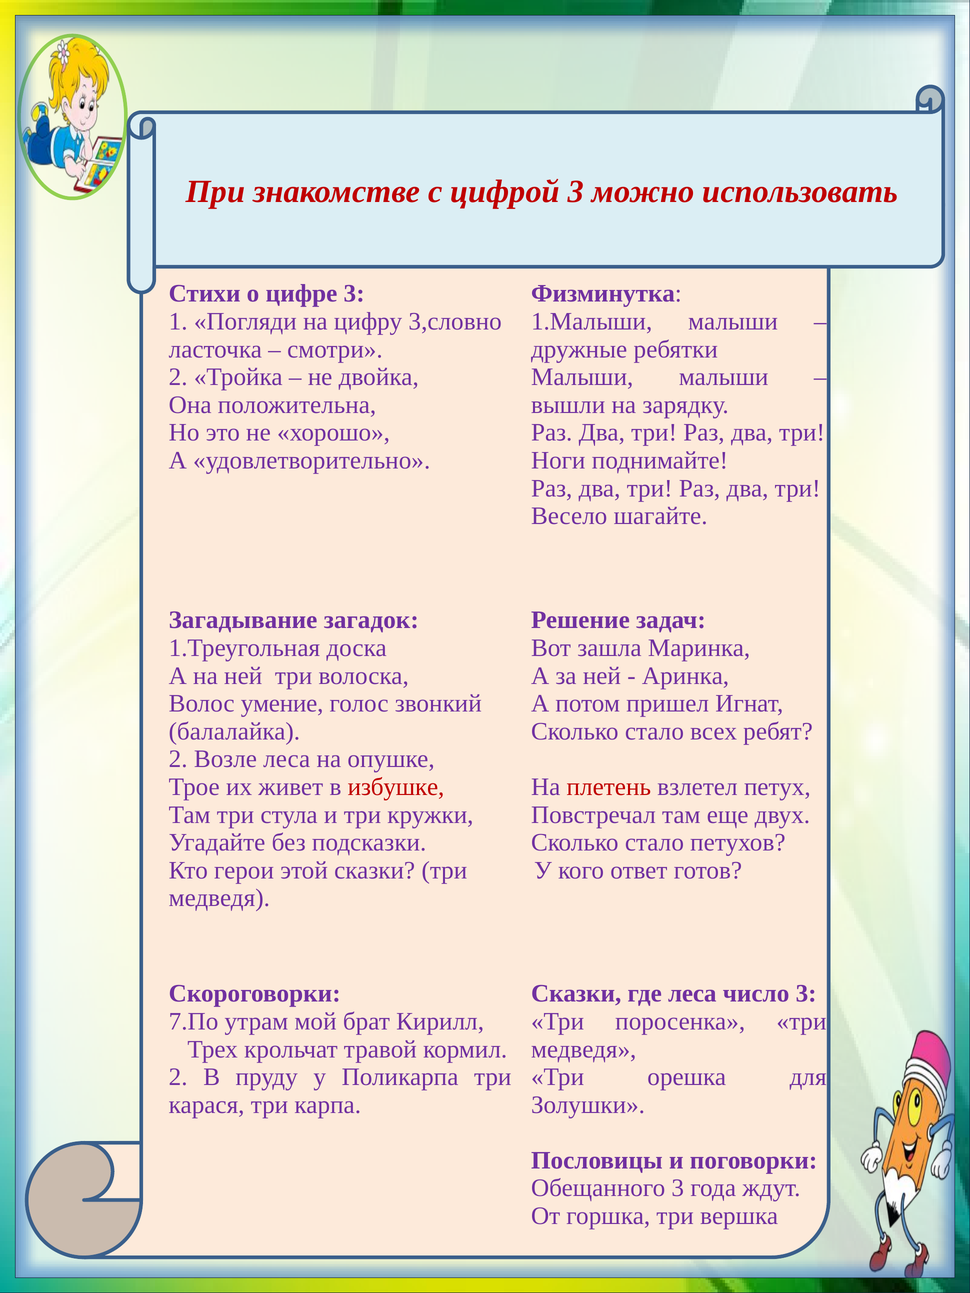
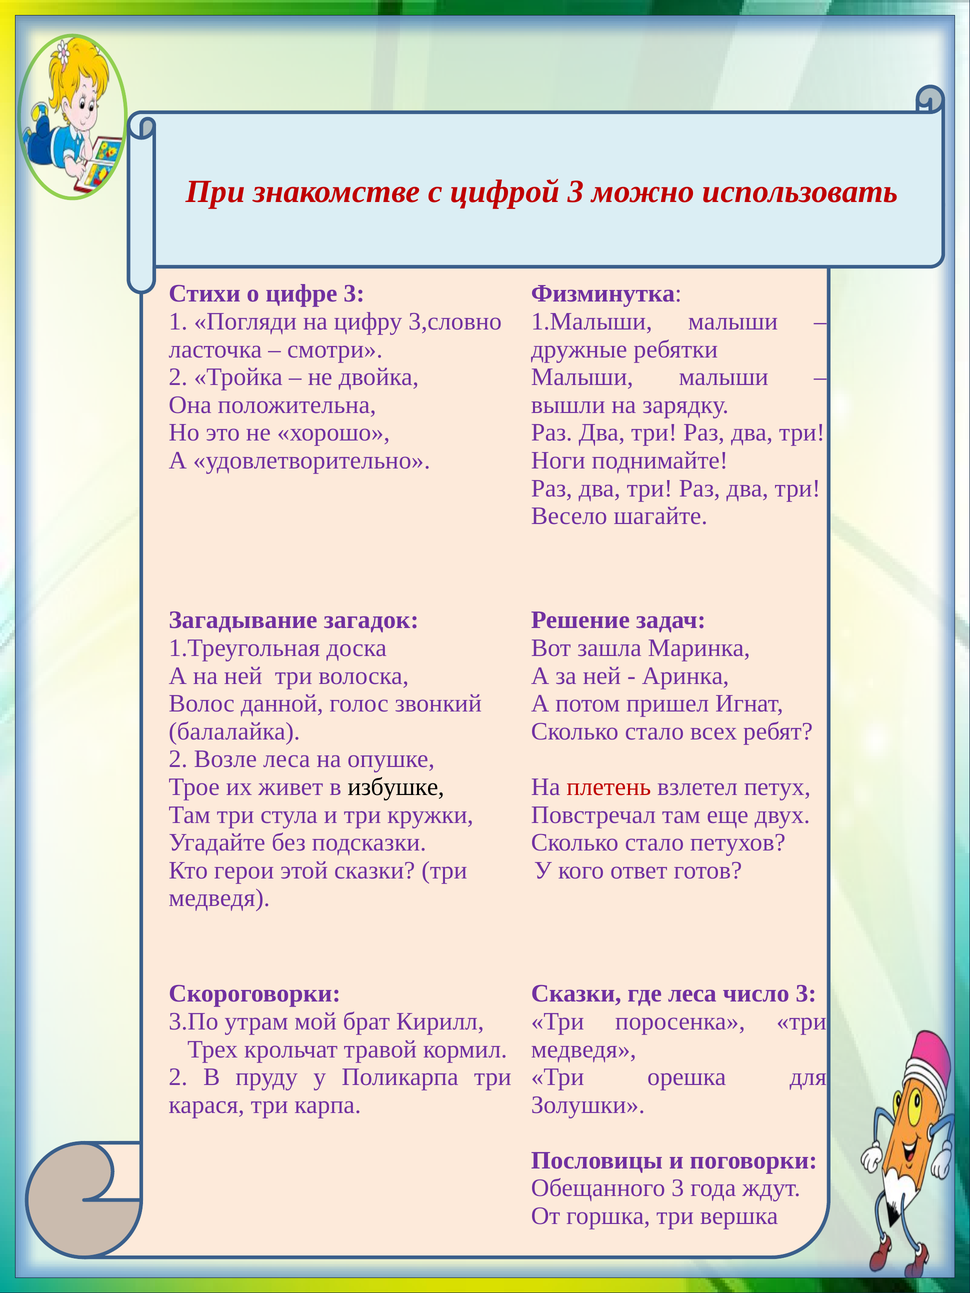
умение: умение -> данной
избушке colour: red -> black
7.По: 7.По -> 3.По
